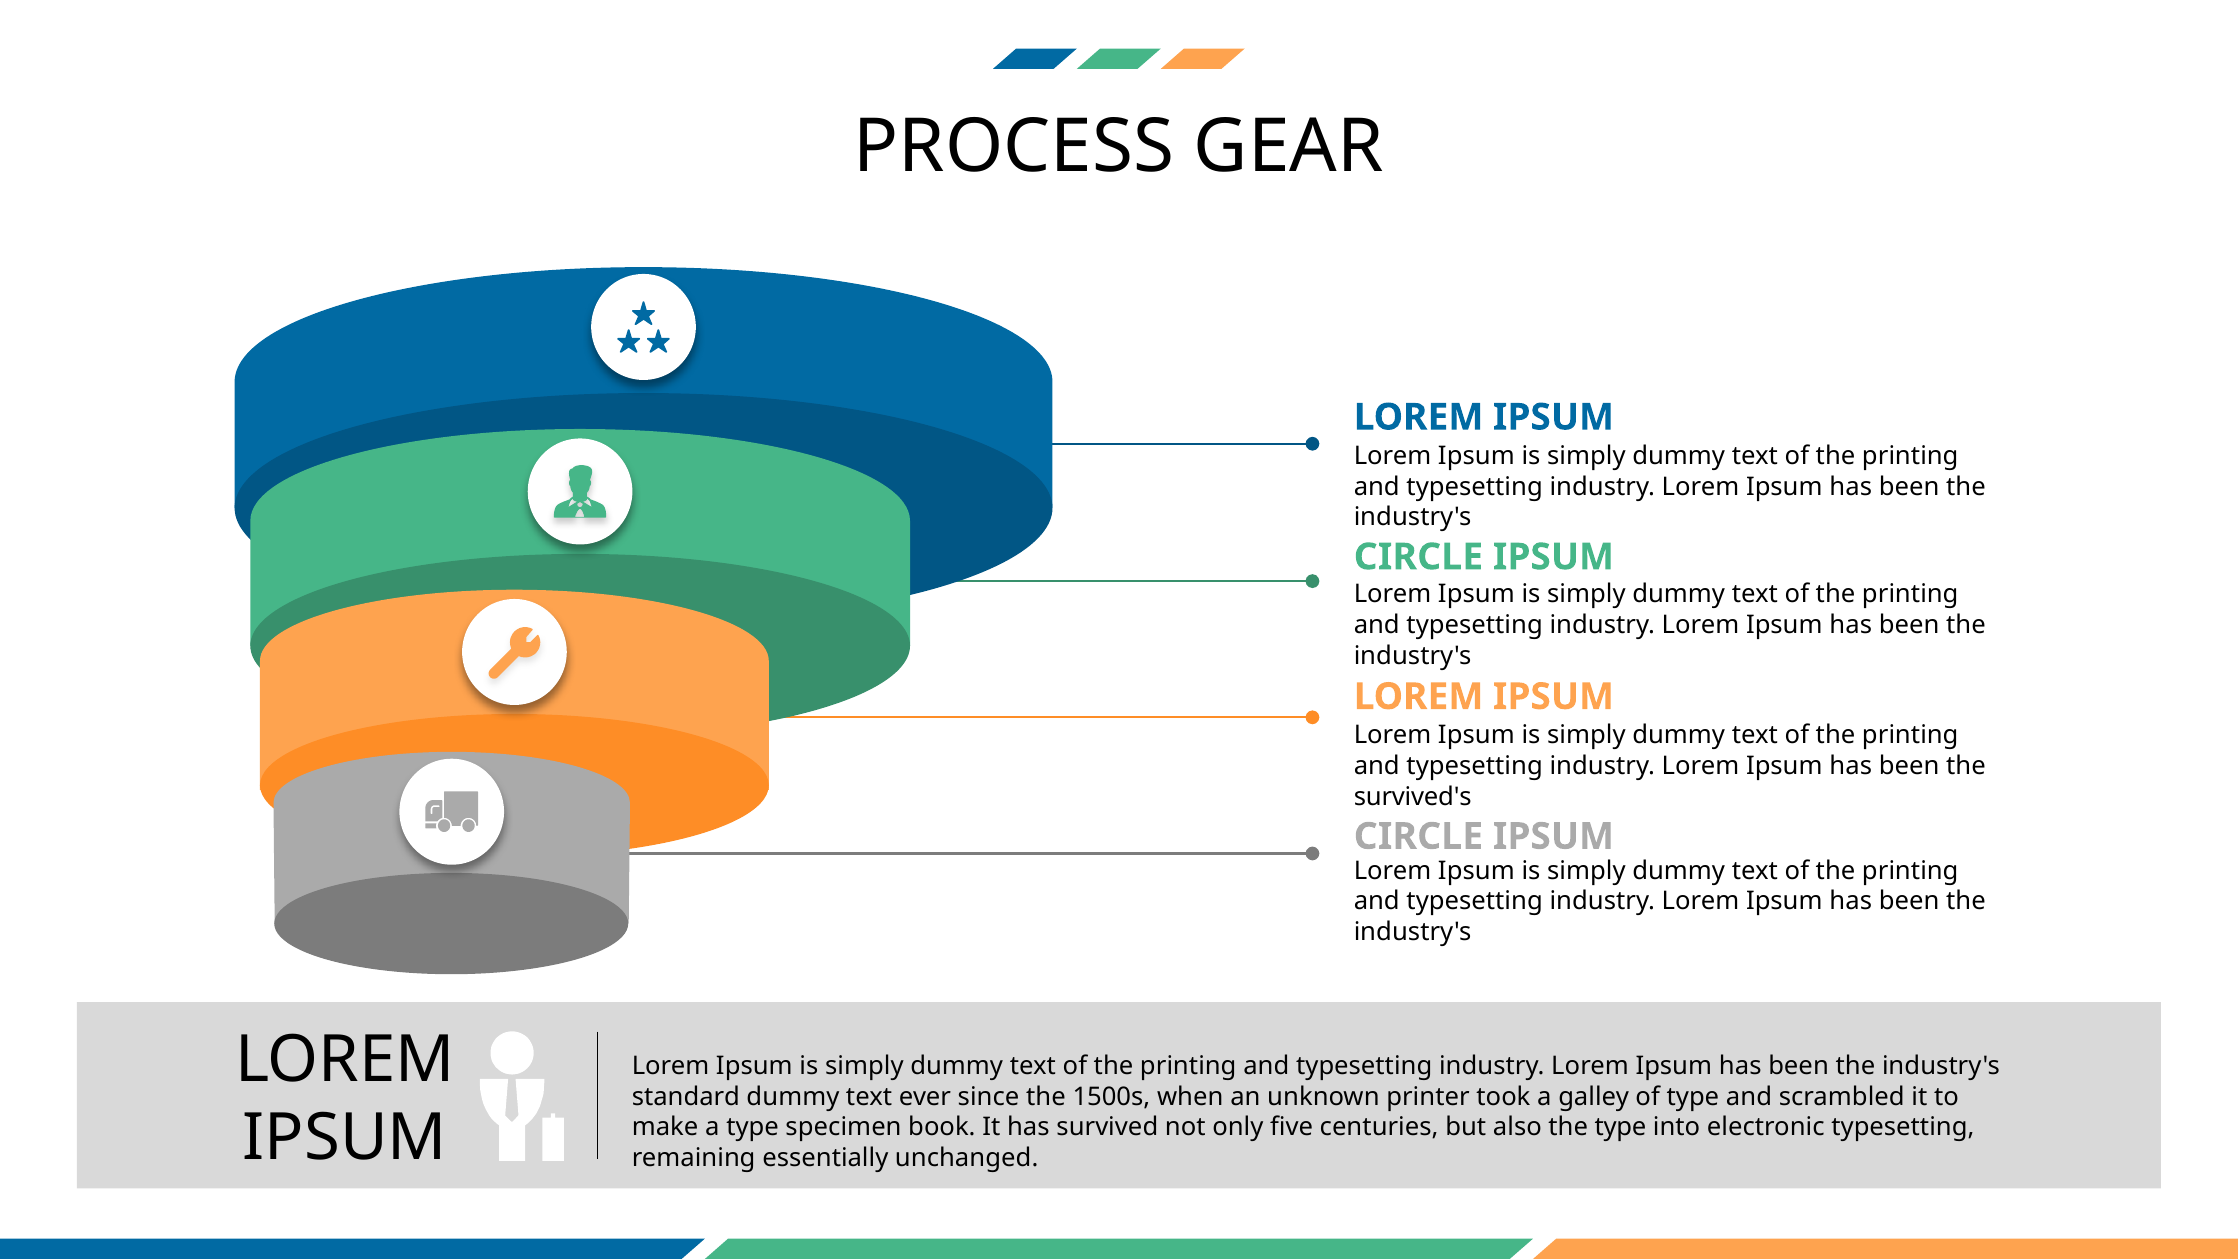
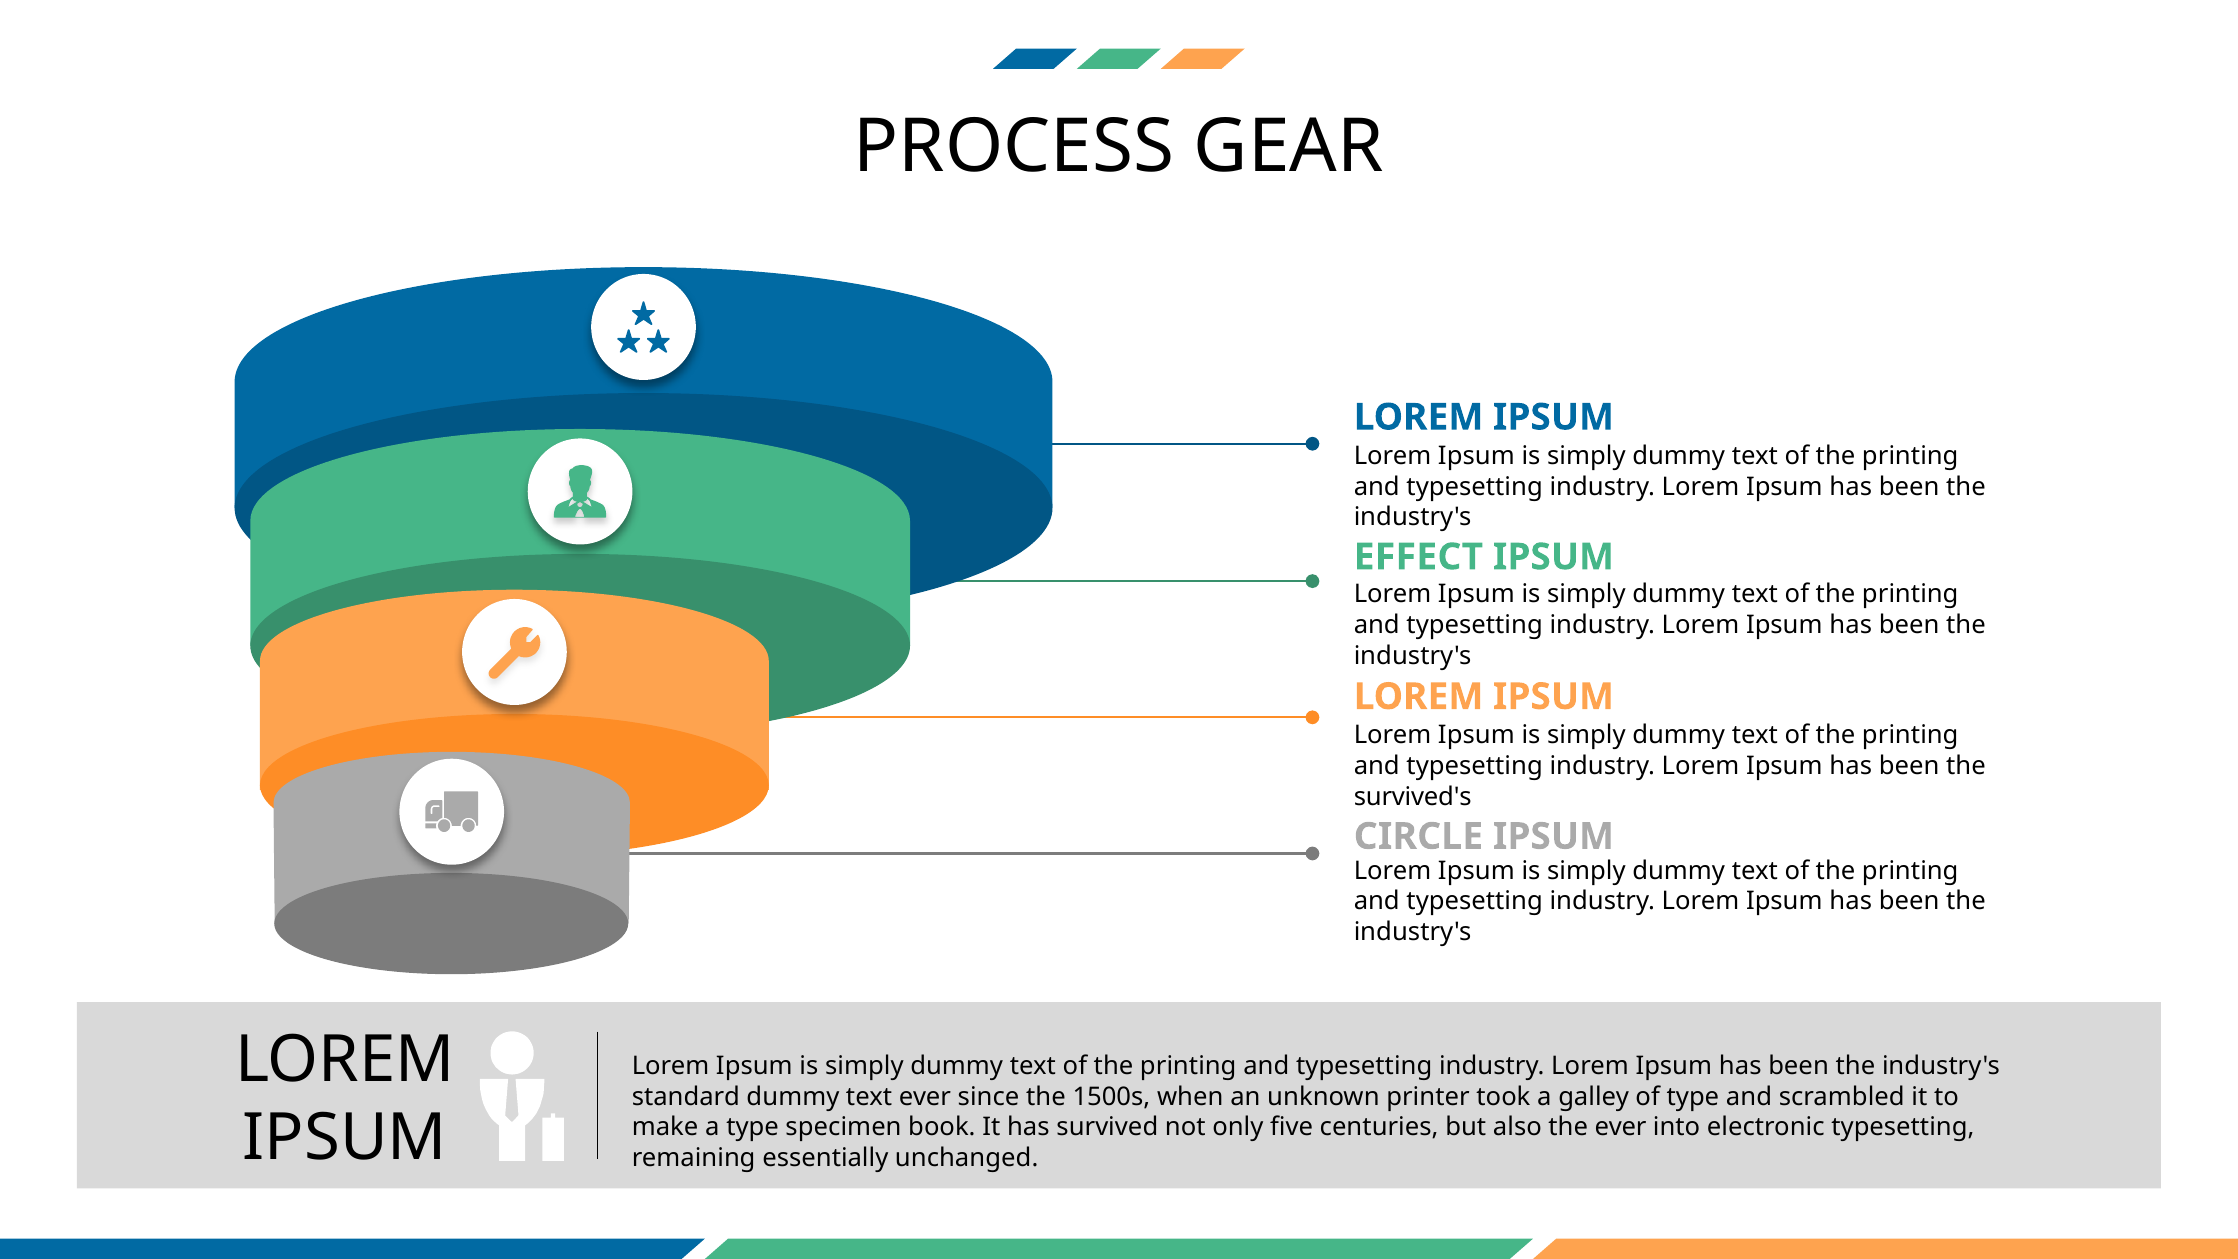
CIRCLE at (1418, 557): CIRCLE -> EFFECT
the type: type -> ever
